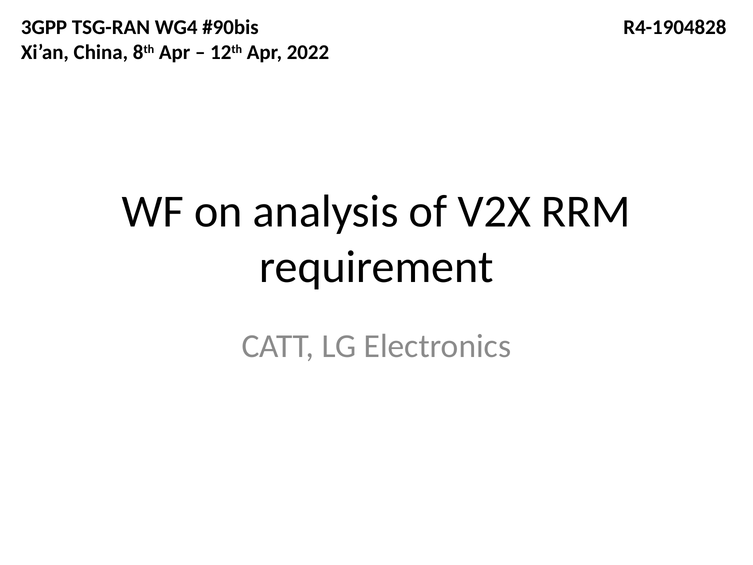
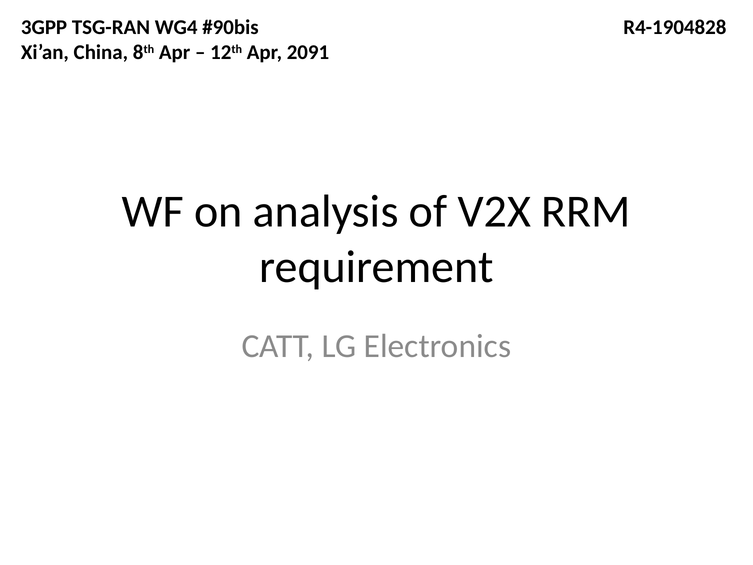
2022: 2022 -> 2091
